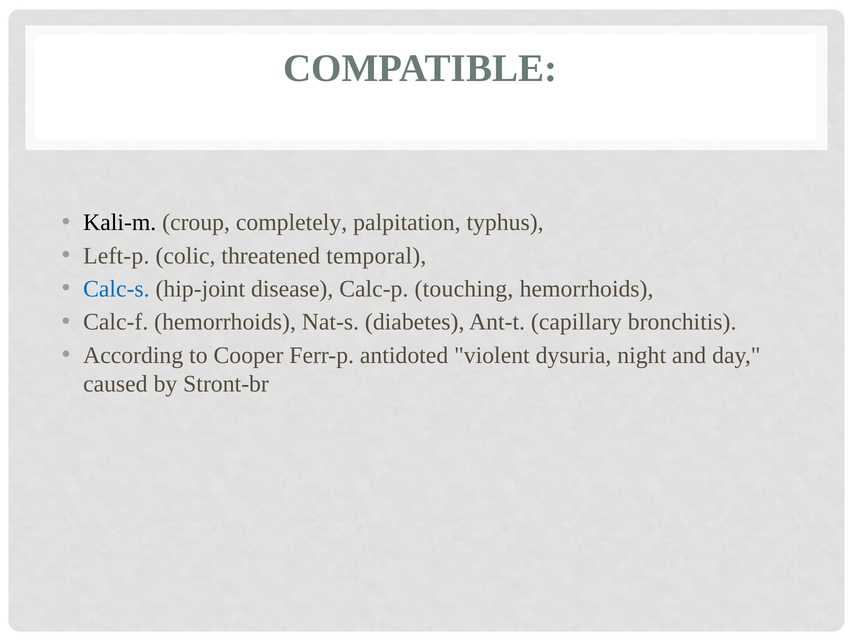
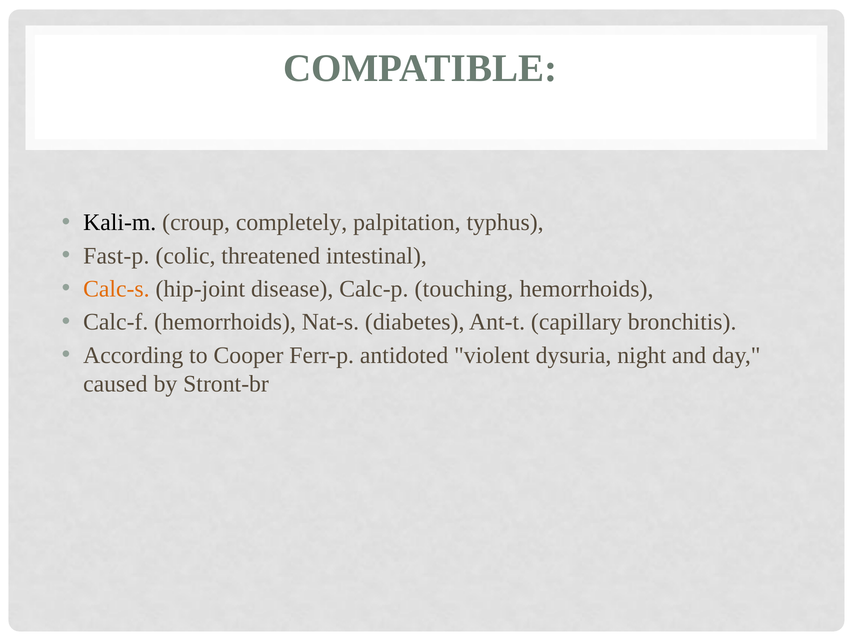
Left-p: Left-p -> Fast-p
temporal: temporal -> intestinal
Calc-s colour: blue -> orange
